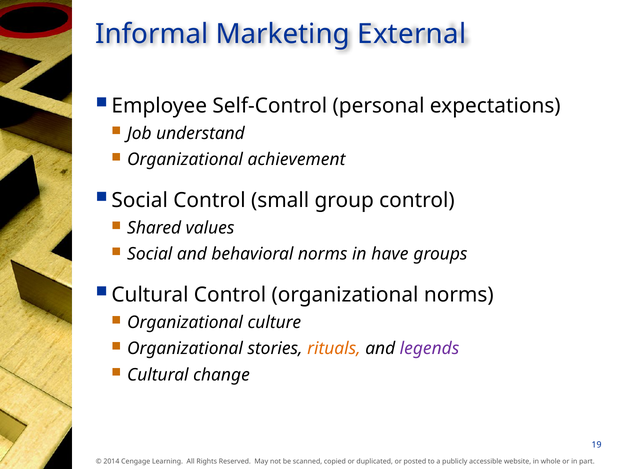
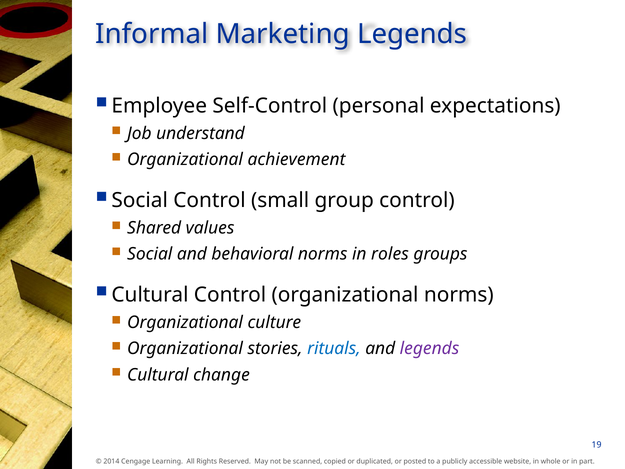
Marketing External: External -> Legends
have: have -> roles
rituals colour: orange -> blue
